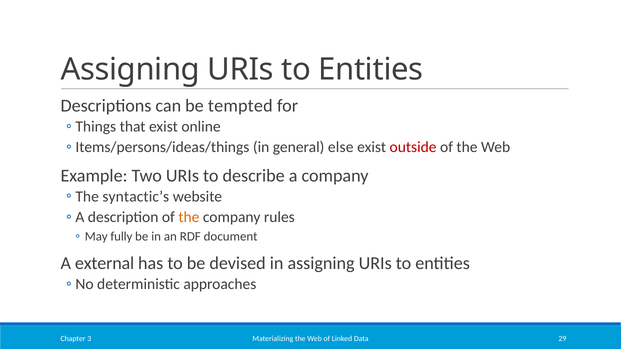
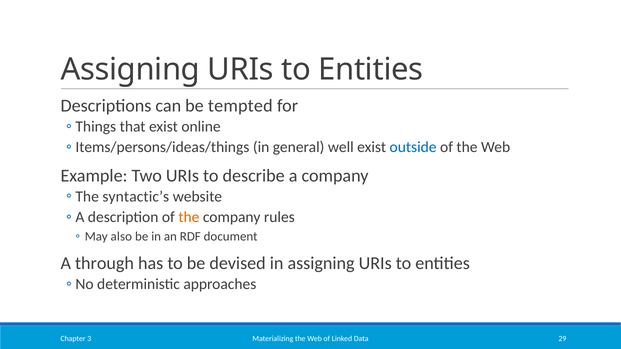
else: else -> well
outside colour: red -> blue
fully: fully -> also
external: external -> through
